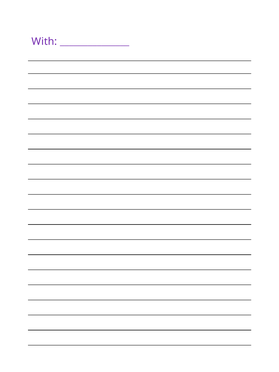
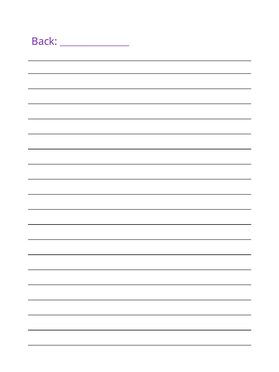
With: With -> Back
